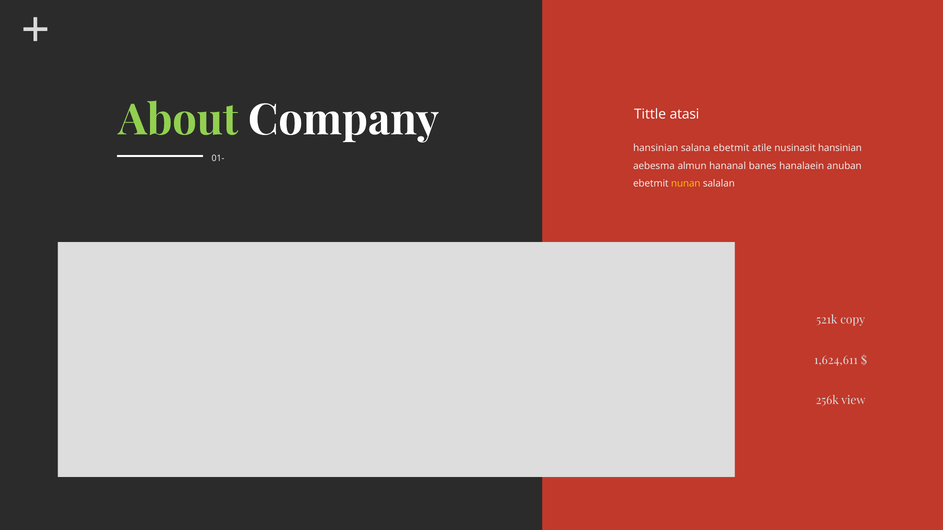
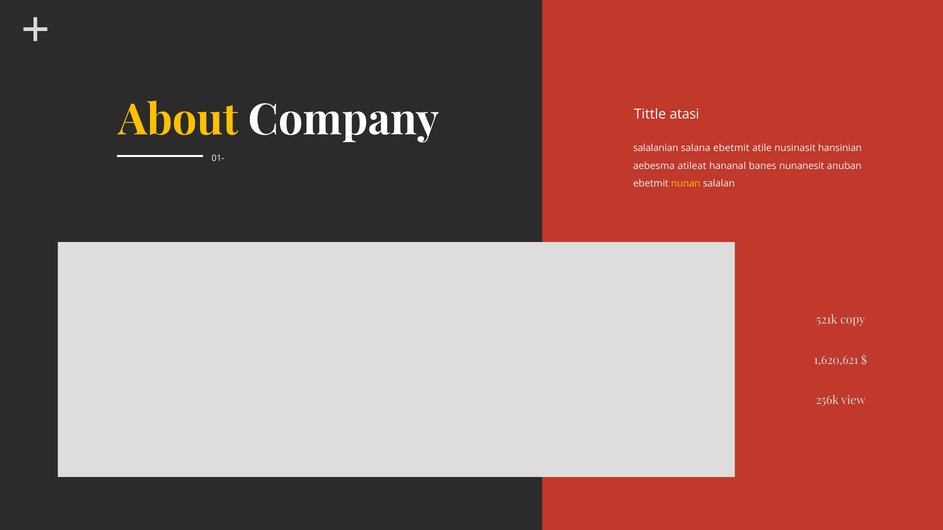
About colour: light green -> yellow
hansinian at (656, 148): hansinian -> salalanian
almun: almun -> atileat
hanalaein: hanalaein -> nunanesit
1,624,611: 1,624,611 -> 1,620,621
